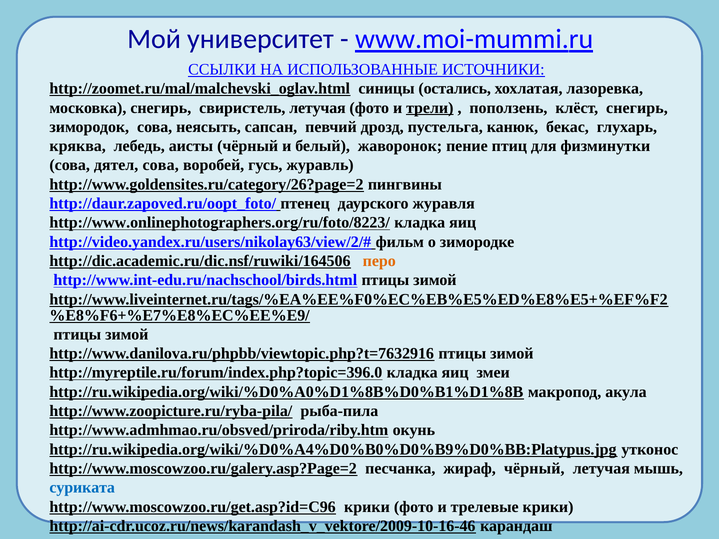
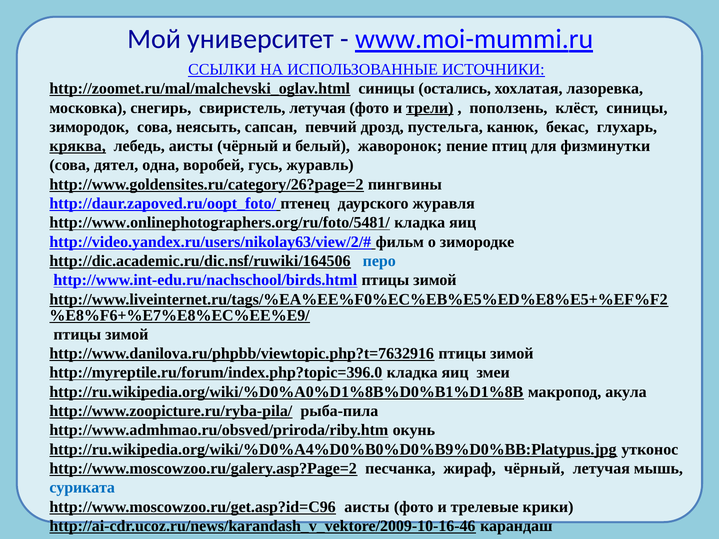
клёст снегирь: снегирь -> синицы
кряква underline: none -> present
дятел сова: сова -> одна
http://www.onlinephotographers.org/ru/foto/8223/: http://www.onlinephotographers.org/ru/foto/8223/ -> http://www.onlinephotographers.org/ru/foto/5481/
перо colour: orange -> blue
http://www.moscowzoo.ru/get.asp?id=C96 крики: крики -> аисты
